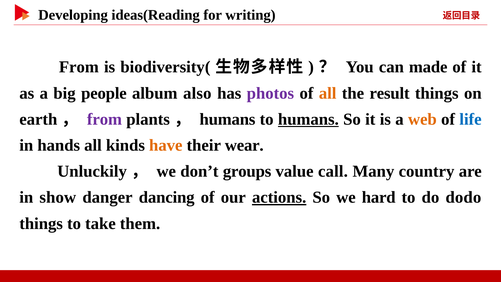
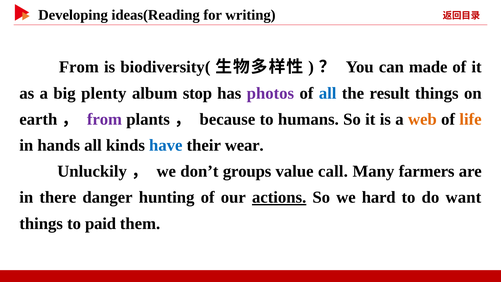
people: people -> plenty
also: also -> stop
all at (328, 93) colour: orange -> blue
humans at (227, 119): humans -> because
humans at (308, 119) underline: present -> none
life colour: blue -> orange
have colour: orange -> blue
country: country -> farmers
show: show -> there
dancing: dancing -> hunting
dodo: dodo -> want
take: take -> paid
